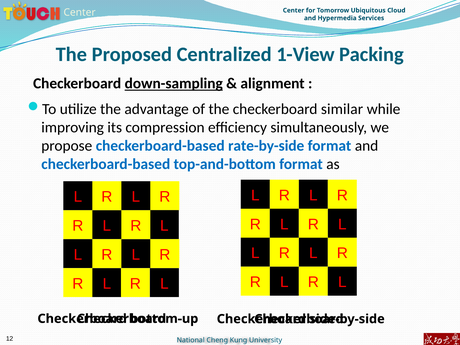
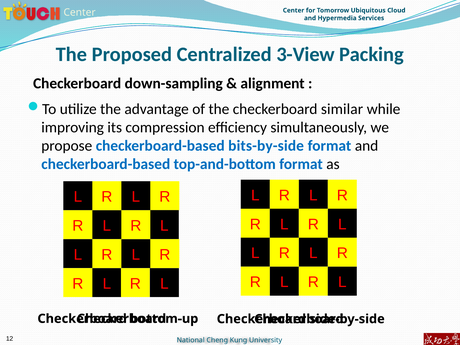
1-View: 1-View -> 3-View
down-sampling underline: present -> none
rate-by-side: rate-by-side -> bits-by-side
